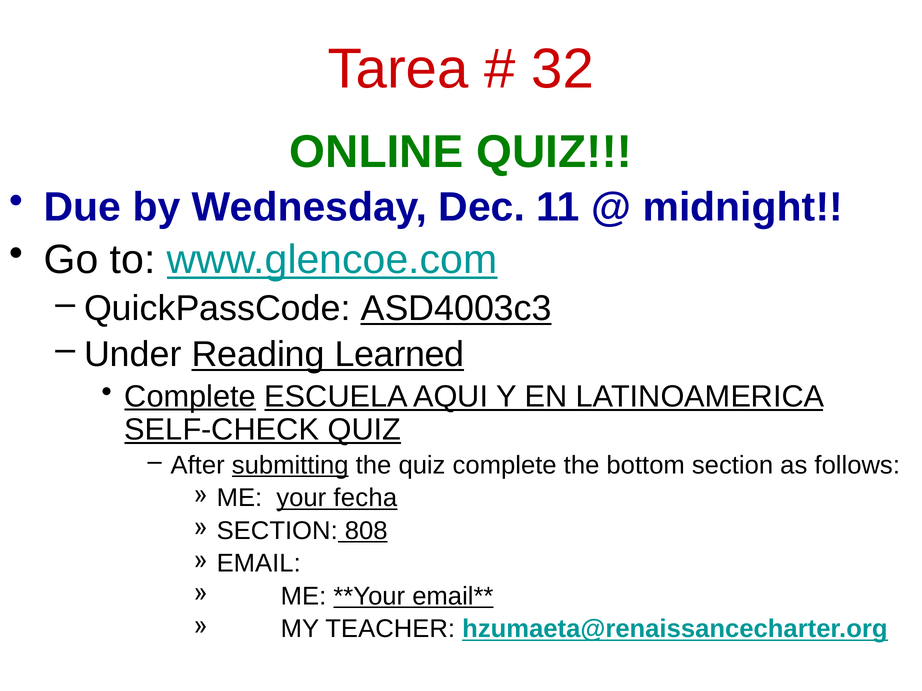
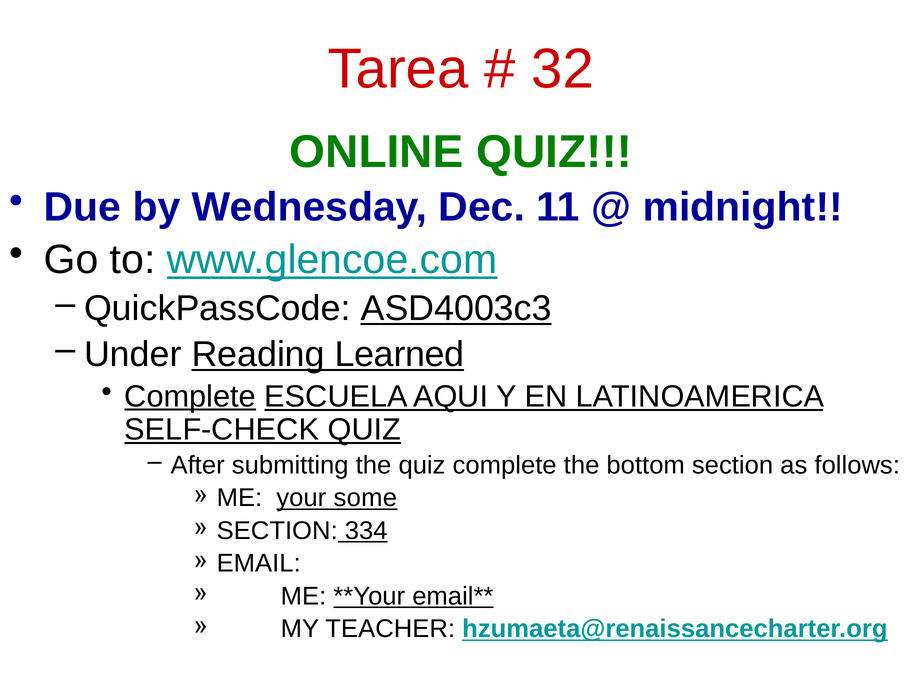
submitting underline: present -> none
fecha: fecha -> some
808: 808 -> 334
